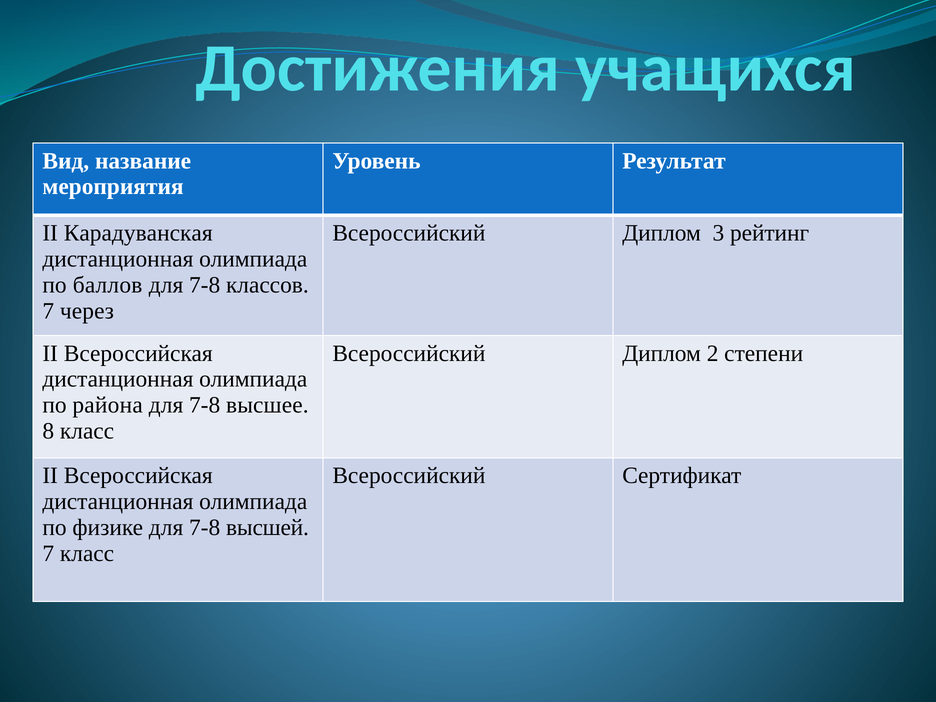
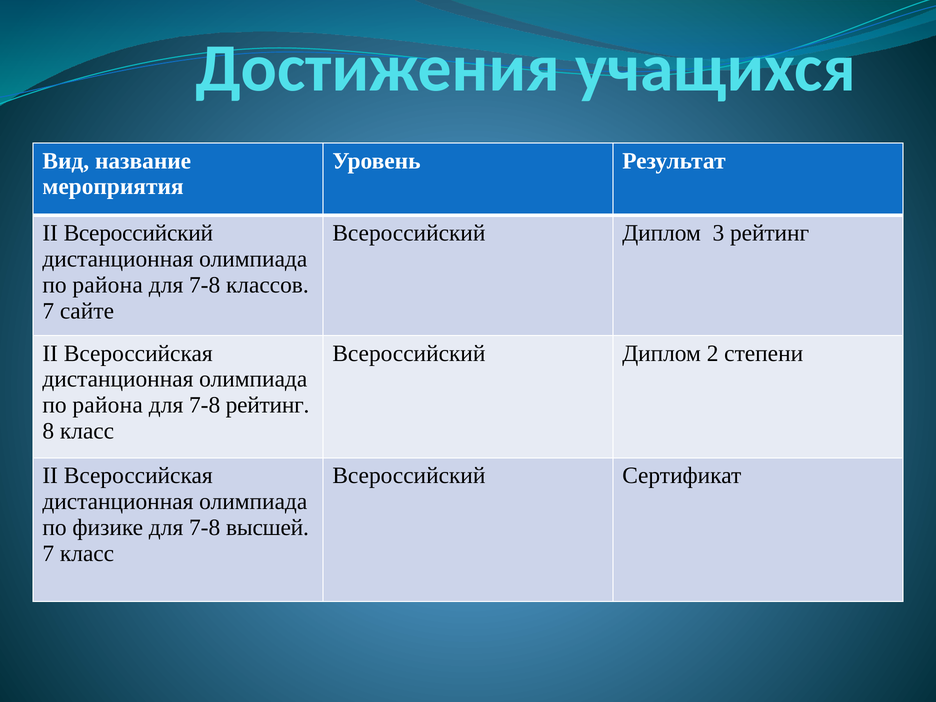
II Карадуванская: Карадуванская -> Всероссийский
баллов at (108, 285): баллов -> района
через: через -> сайте
7-8 высшее: высшее -> рейтинг
